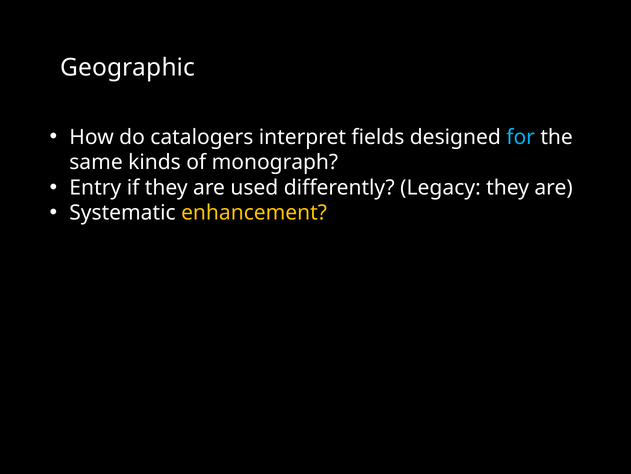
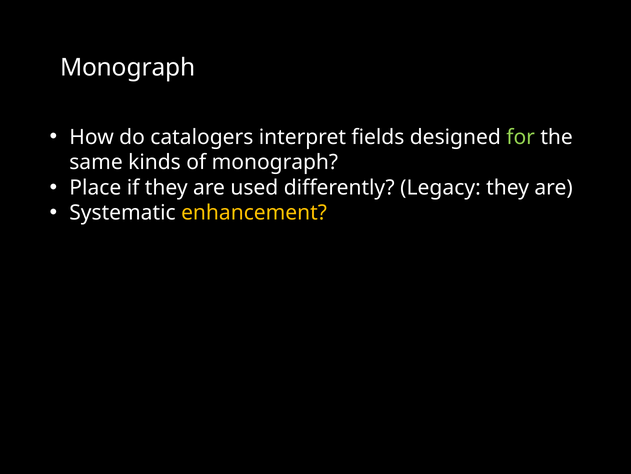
Geographic at (128, 68): Geographic -> Monograph
for colour: light blue -> light green
Entry: Entry -> Place
